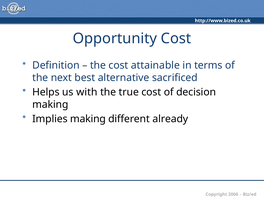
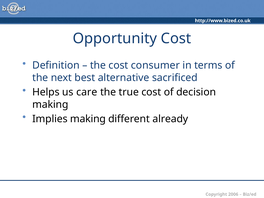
attainable: attainable -> consumer
with: with -> care
